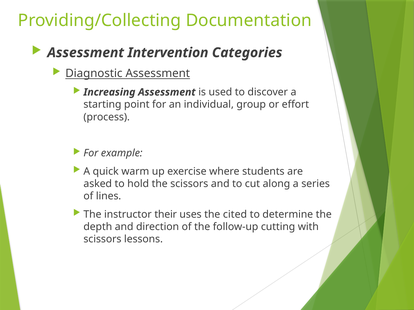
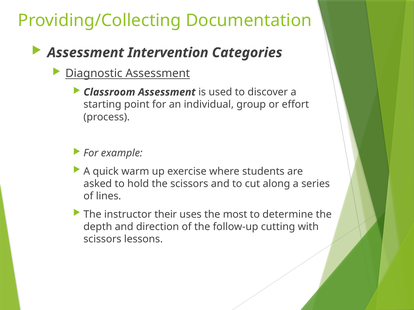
Increasing: Increasing -> Classroom
cited: cited -> most
